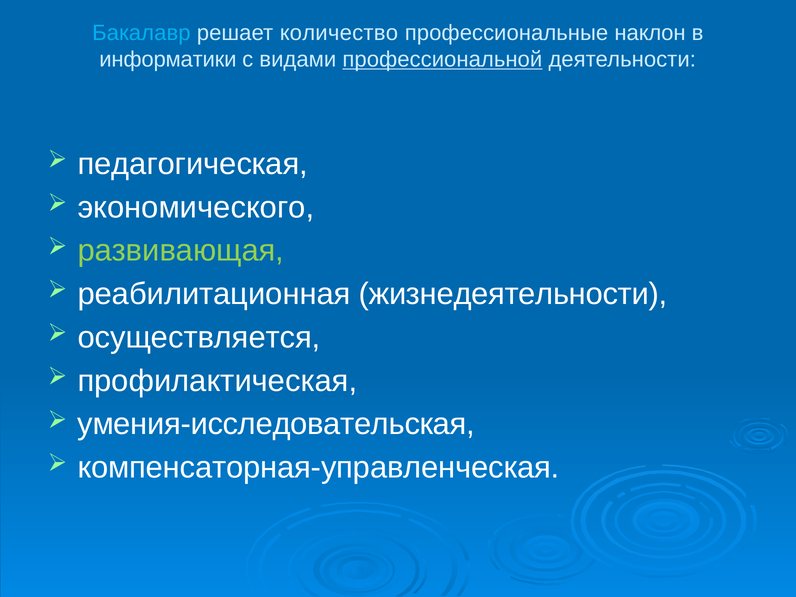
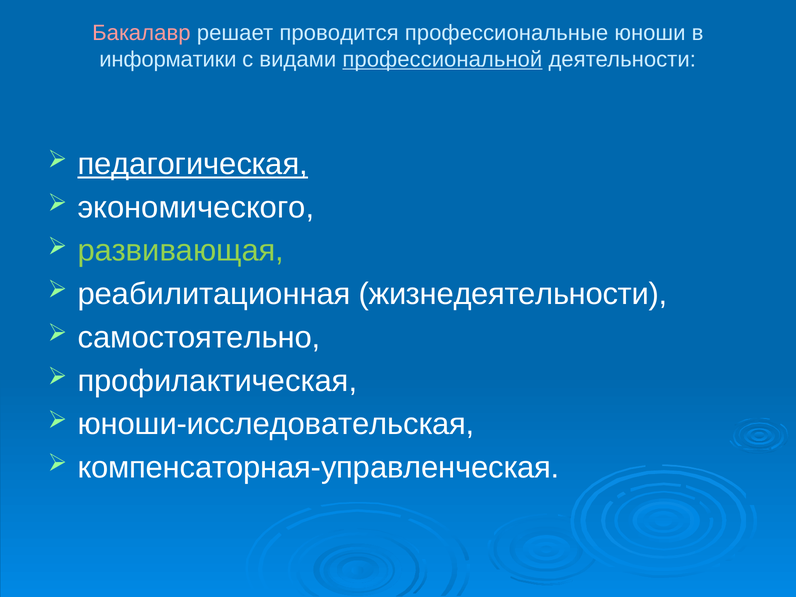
Бакалавр colour: light blue -> pink
количество: количество -> проводится
наклон: наклон -> юноши
педагогическая underline: none -> present
осуществляется: осуществляется -> самостоятельно
умения-исследовательская: умения-исследовательская -> юноши-исследовательская
